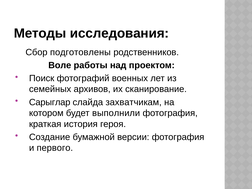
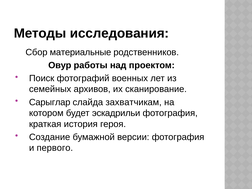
подготовлены: подготовлены -> материальные
Воле: Воле -> Овур
выполнили: выполнили -> эскадрильи
